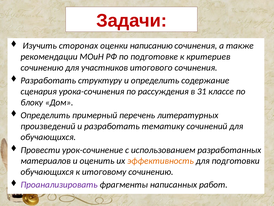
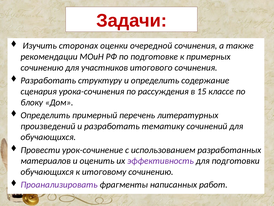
написанию: написанию -> очередной
критериев: критериев -> примерных
31: 31 -> 15
эффективность colour: orange -> purple
